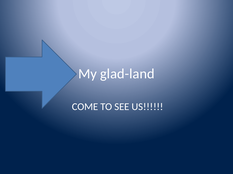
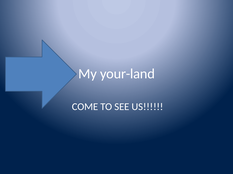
glad-land: glad-land -> your-land
